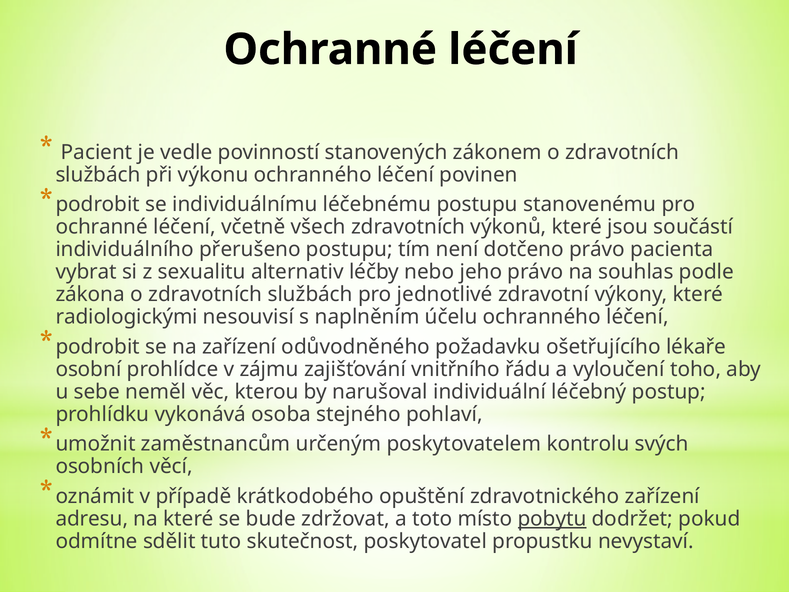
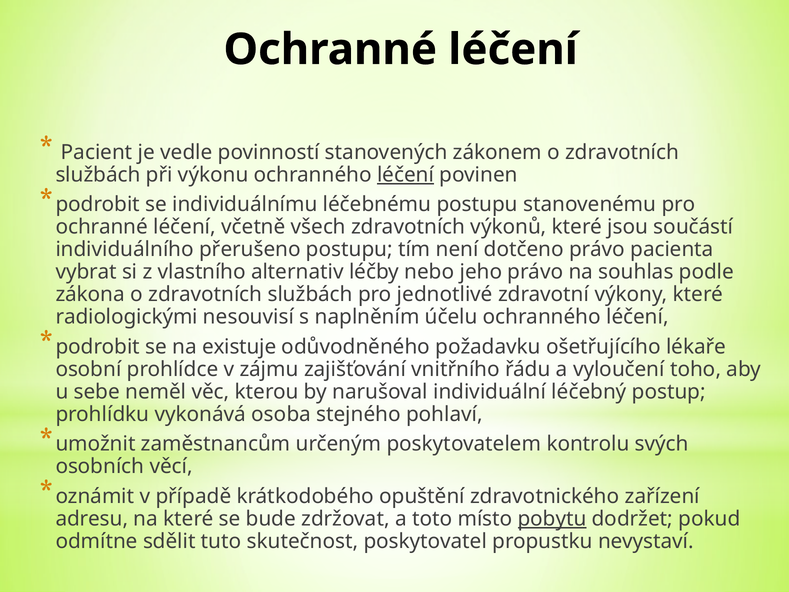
léčení at (406, 175) underline: none -> present
sexualitu: sexualitu -> vlastního
na zařízení: zařízení -> existuje
